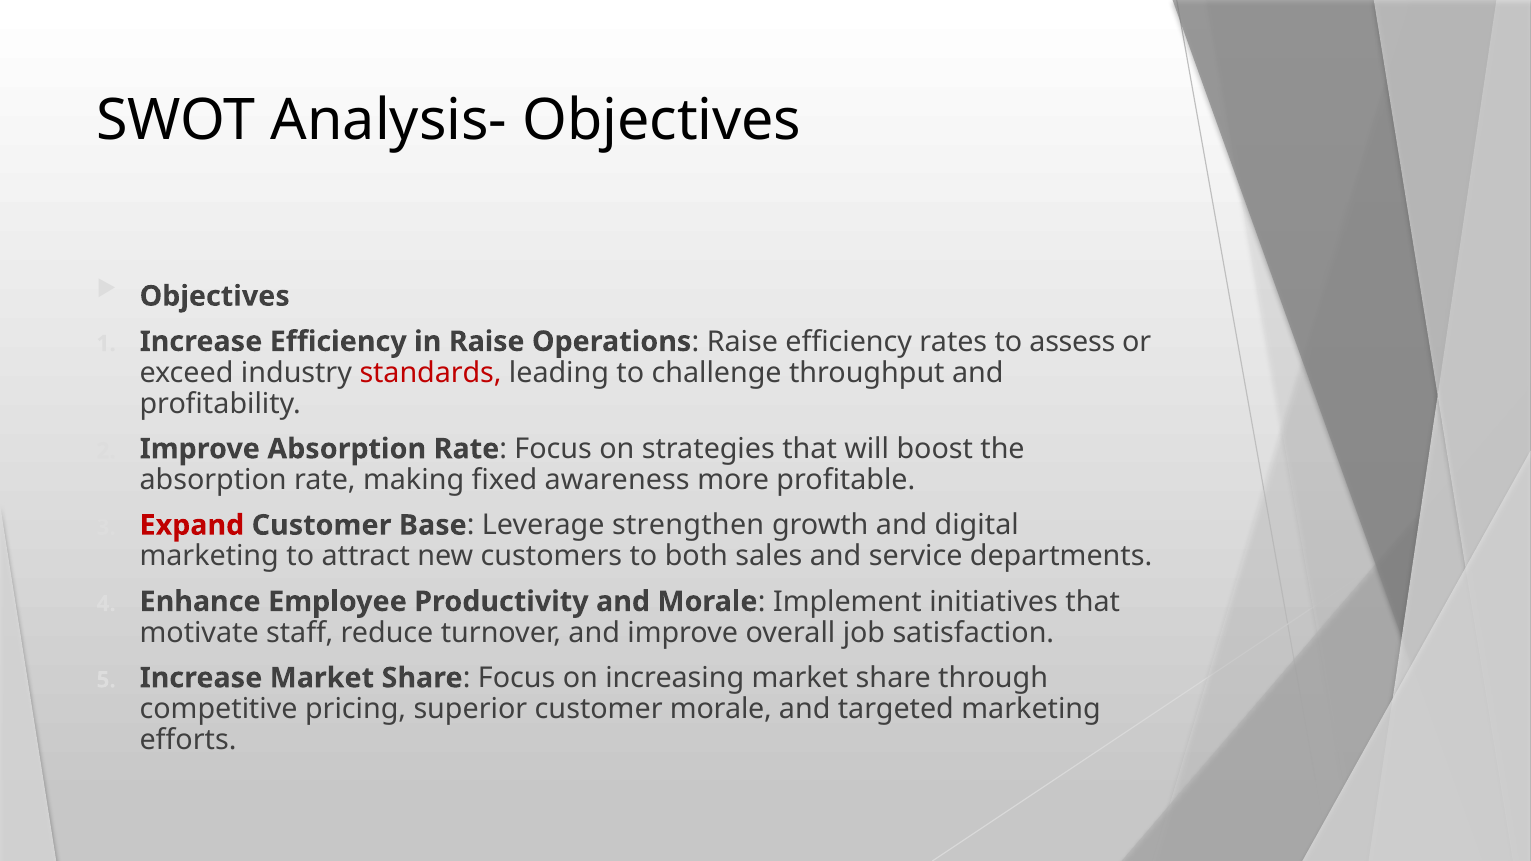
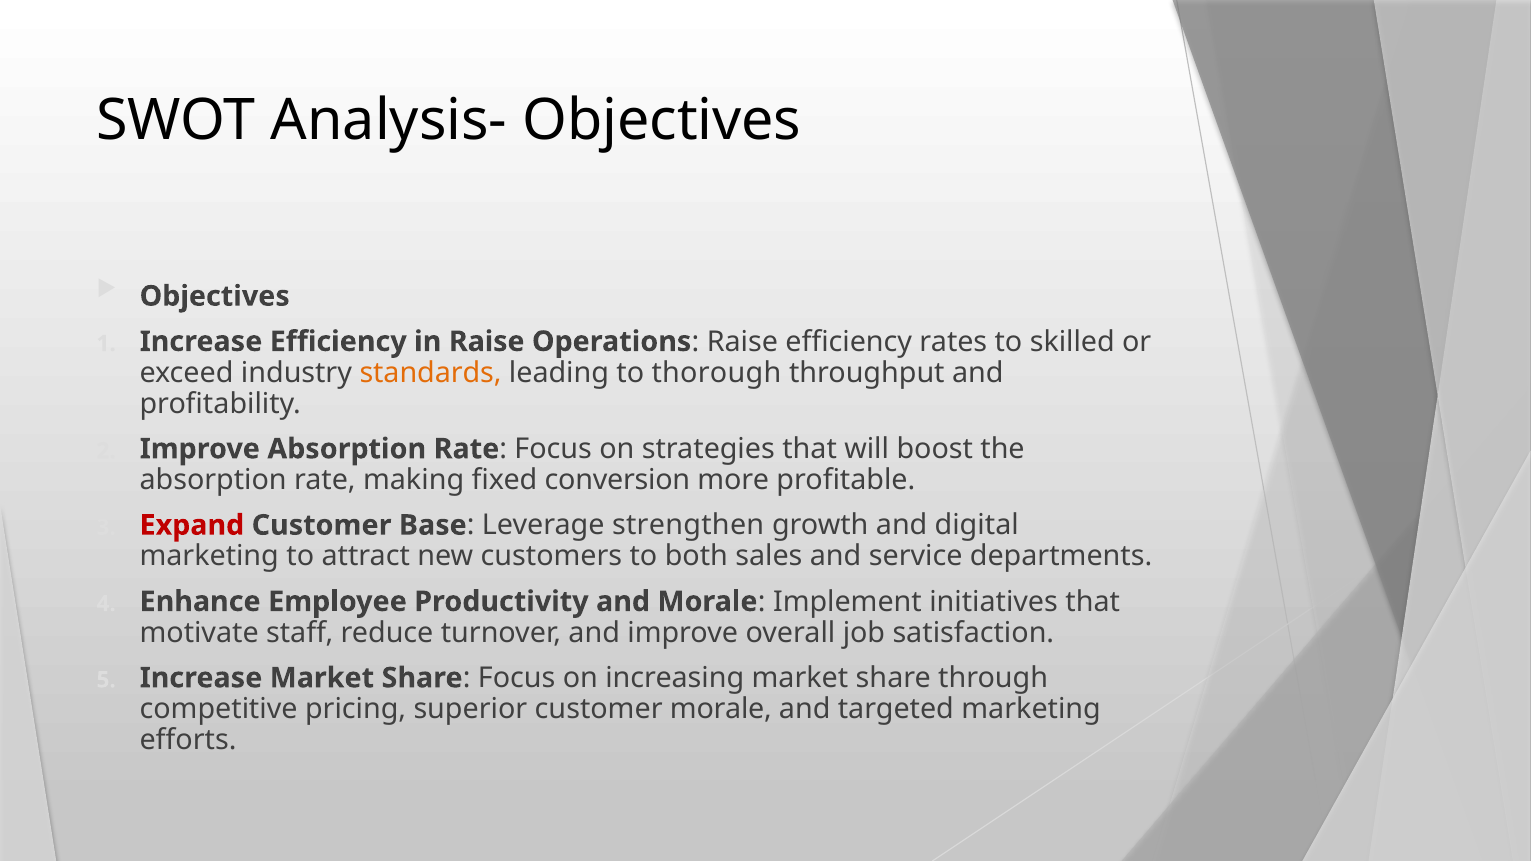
assess: assess -> skilled
standards colour: red -> orange
challenge: challenge -> thorough
awareness: awareness -> conversion
